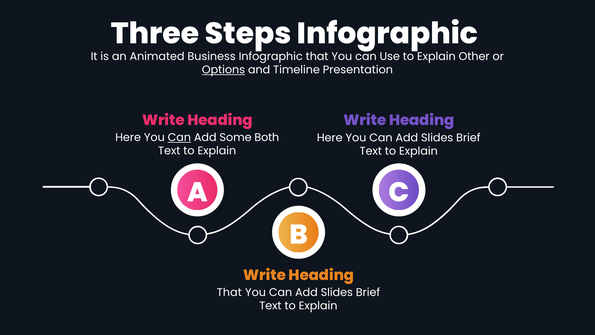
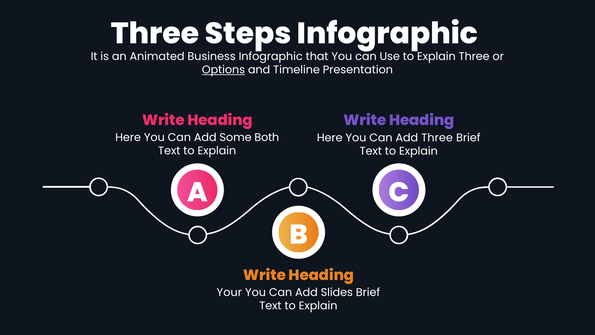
Other at (474, 56): Other -> Three
Can at (179, 137) underline: present -> none
Slides at (437, 138): Slides -> Three
That at (229, 292): That -> Your
